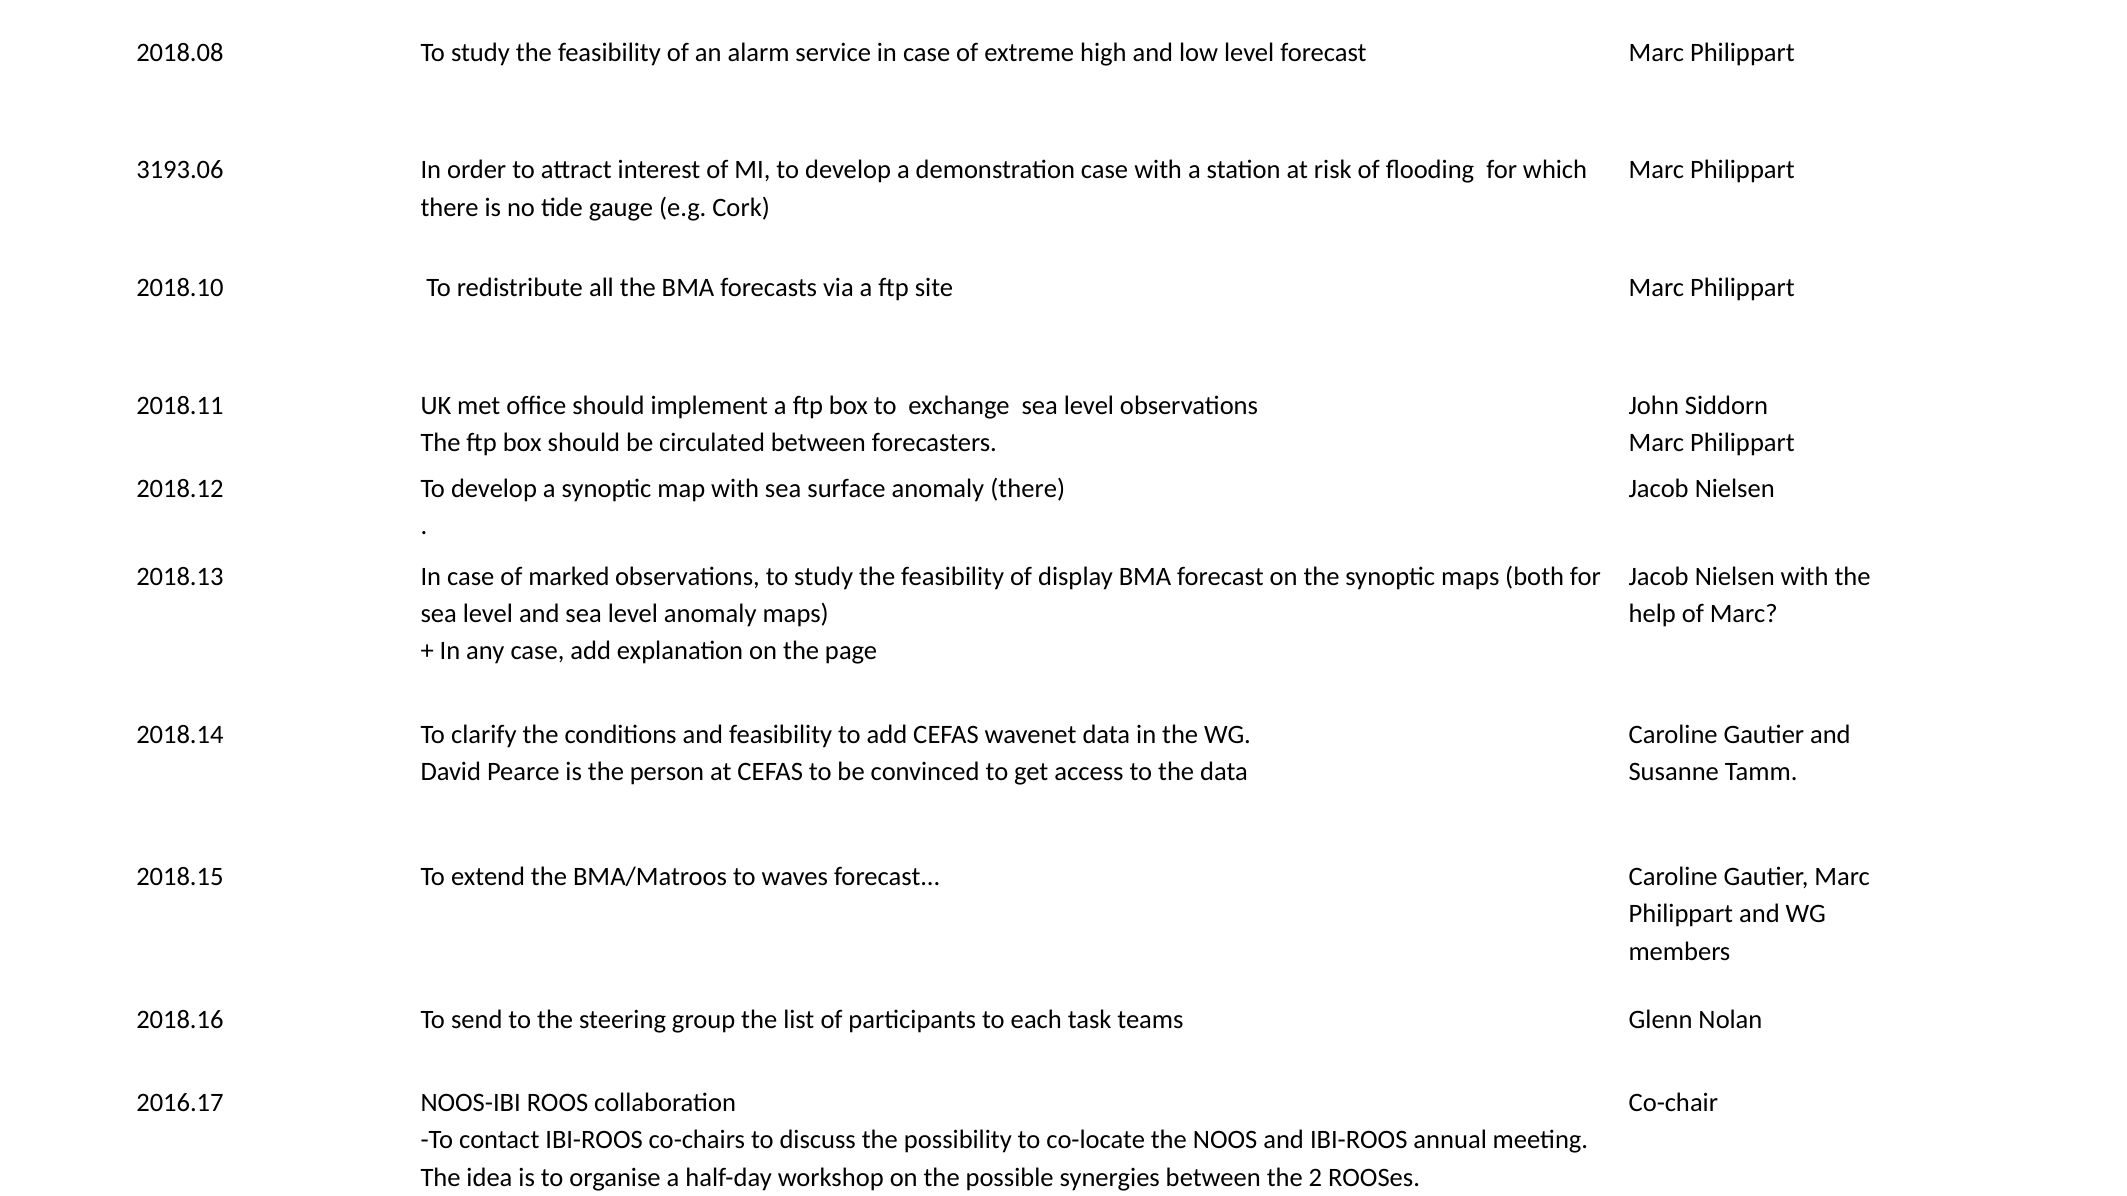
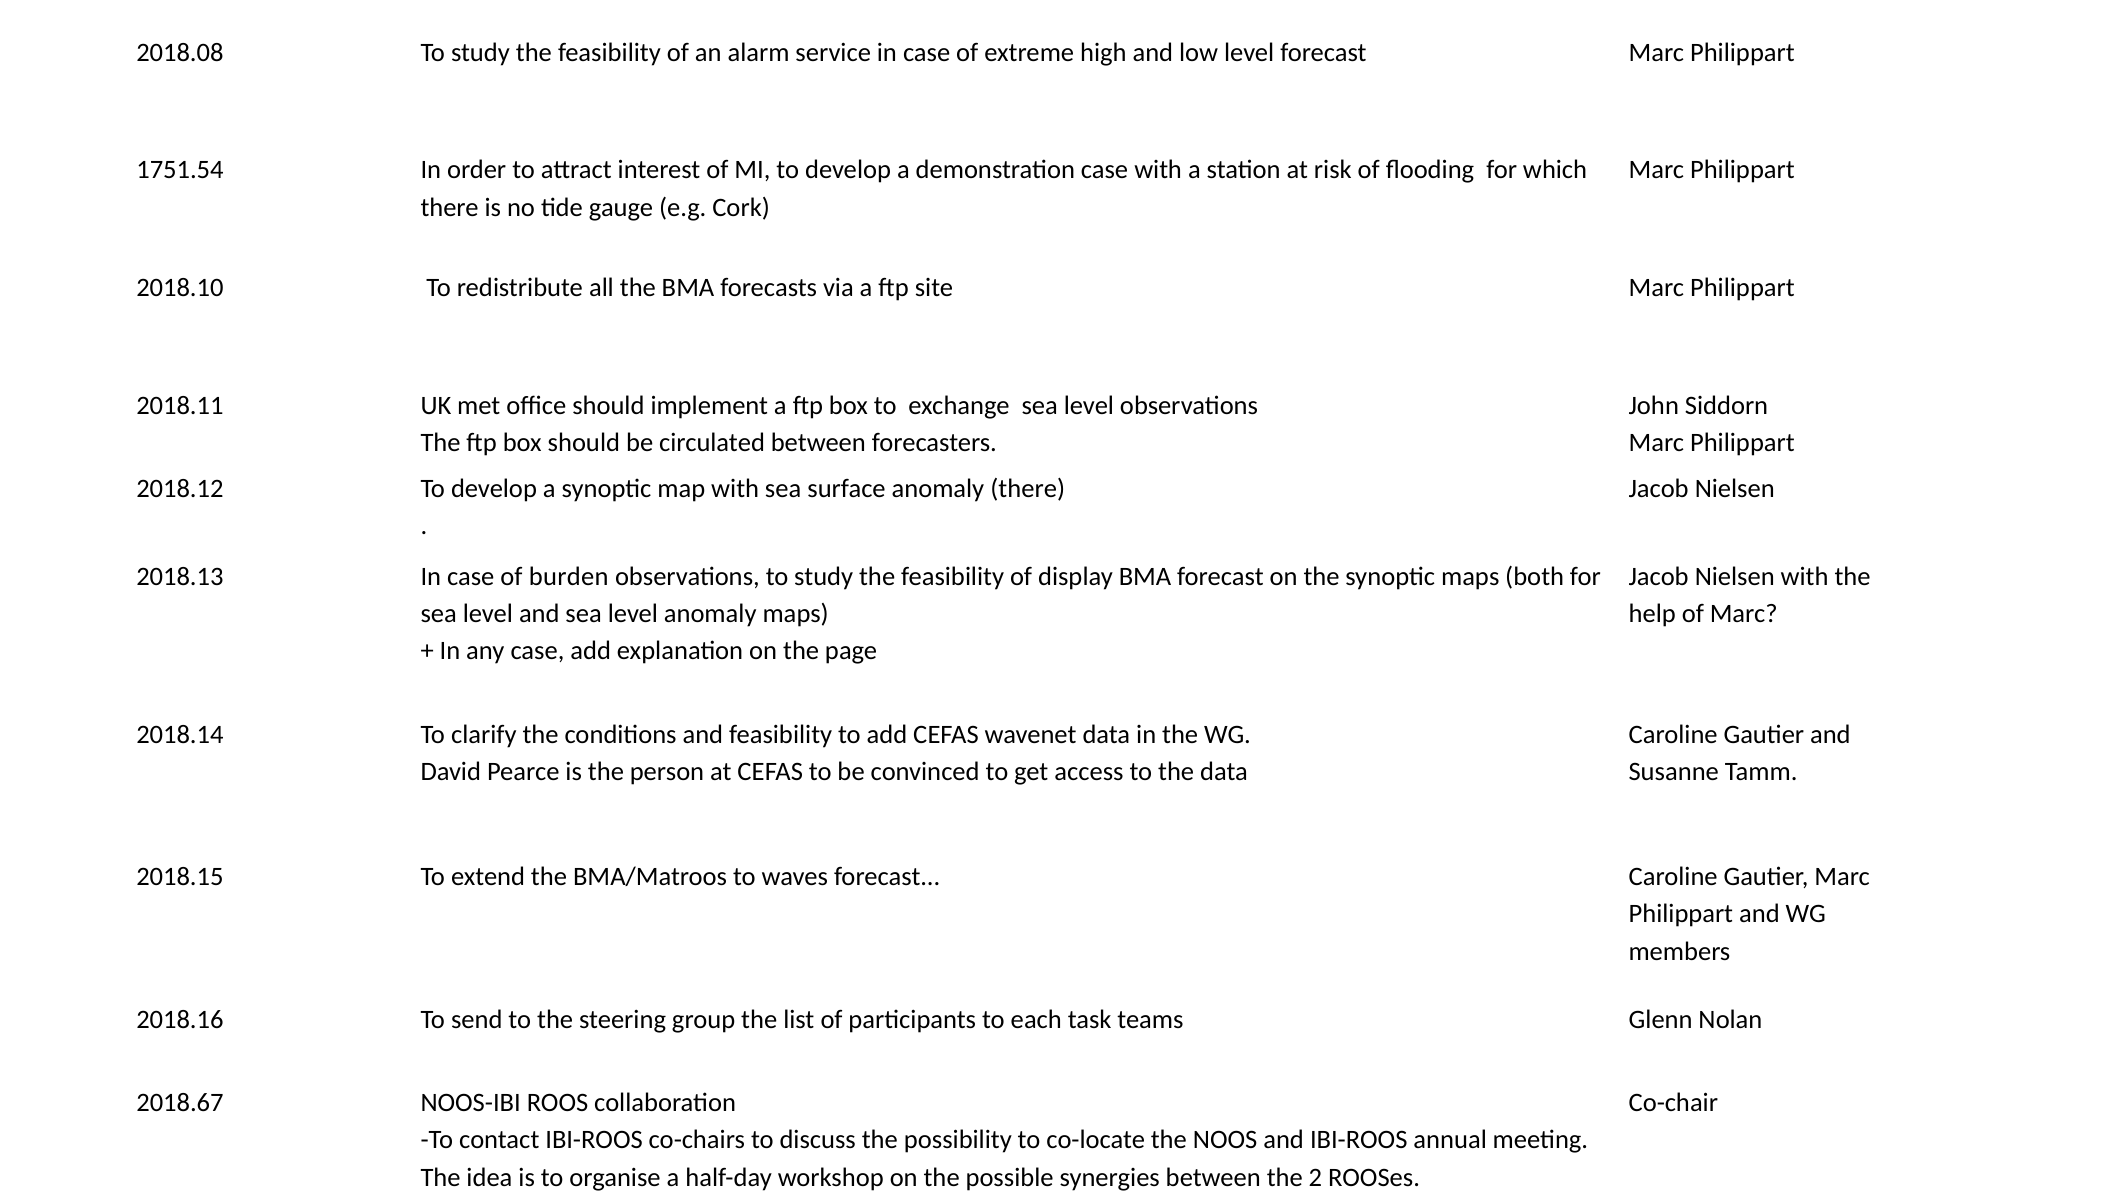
3193.06: 3193.06 -> 1751.54
marked: marked -> burden
2016.17: 2016.17 -> 2018.67
